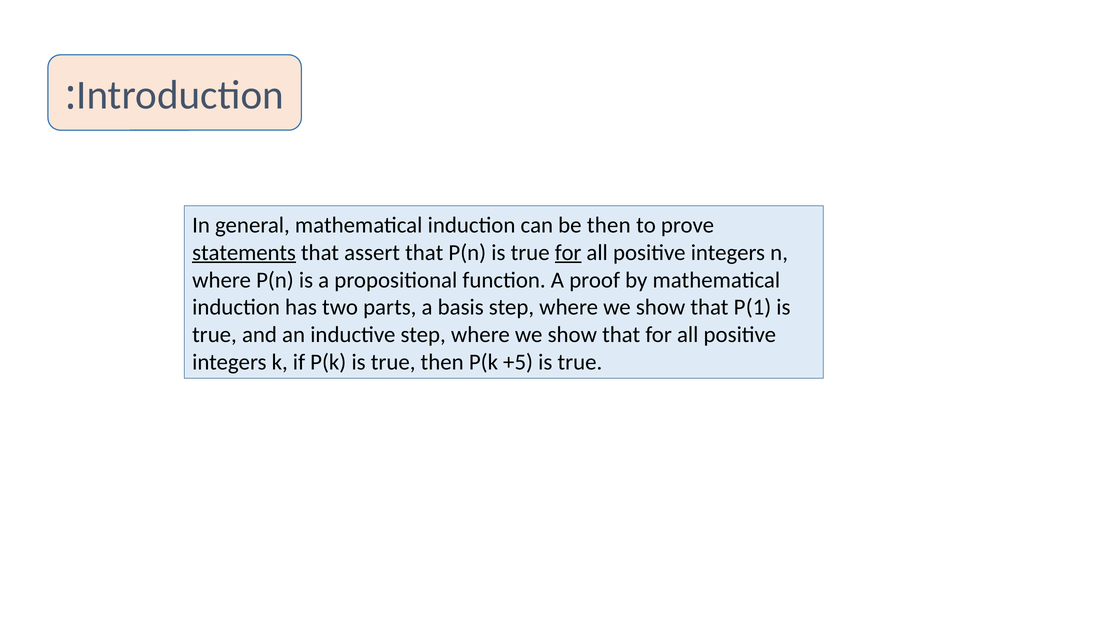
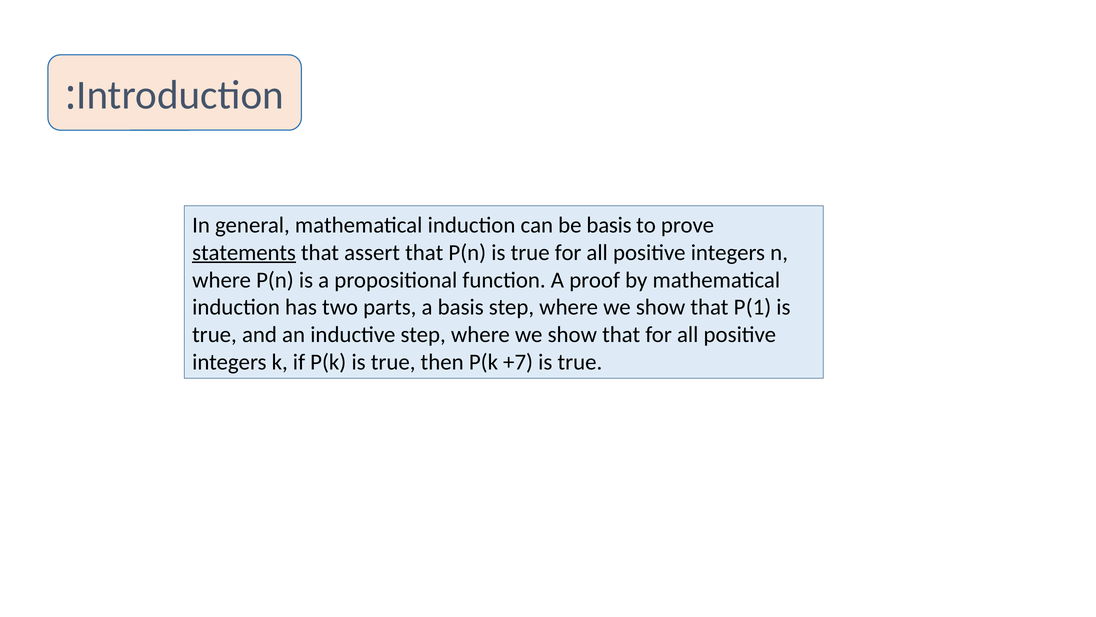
be then: then -> basis
for at (568, 252) underline: present -> none
+5: +5 -> +7
